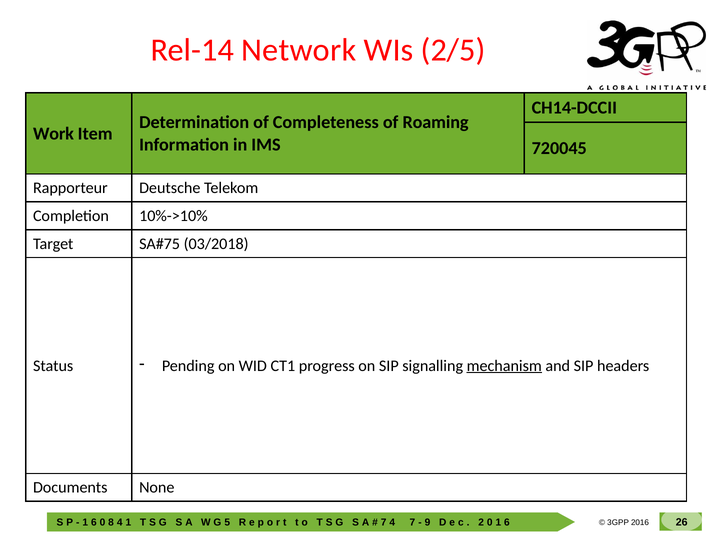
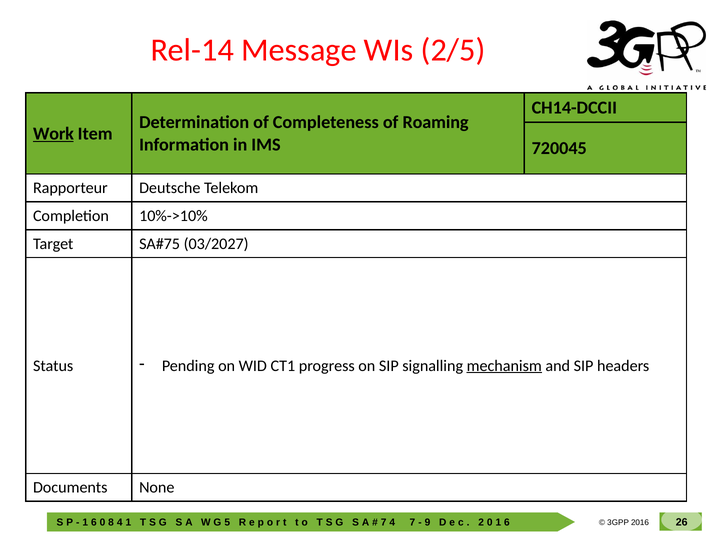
Network: Network -> Message
Work underline: none -> present
03/2018: 03/2018 -> 03/2027
